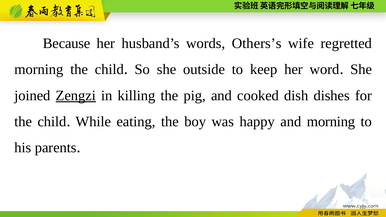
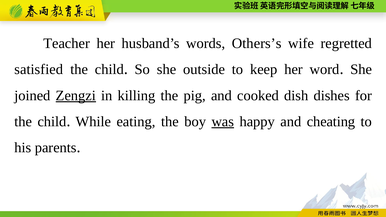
Because: Because -> Teacher
morning at (39, 70): morning -> satisfied
was underline: none -> present
and morning: morning -> cheating
